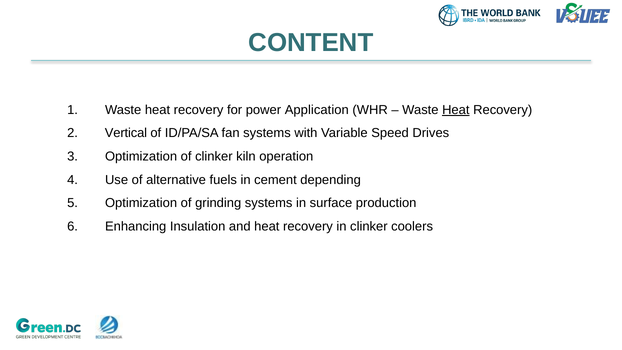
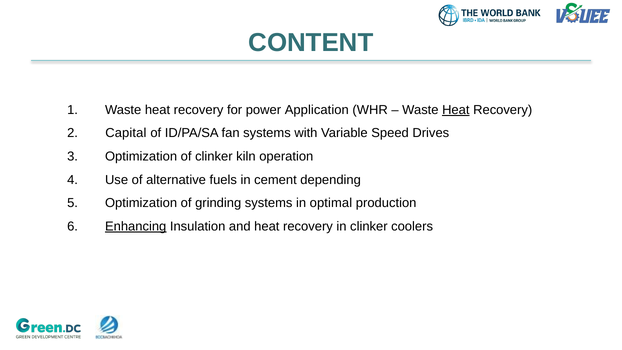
Vertical: Vertical -> Capital
surface: surface -> optimal
Enhancing underline: none -> present
